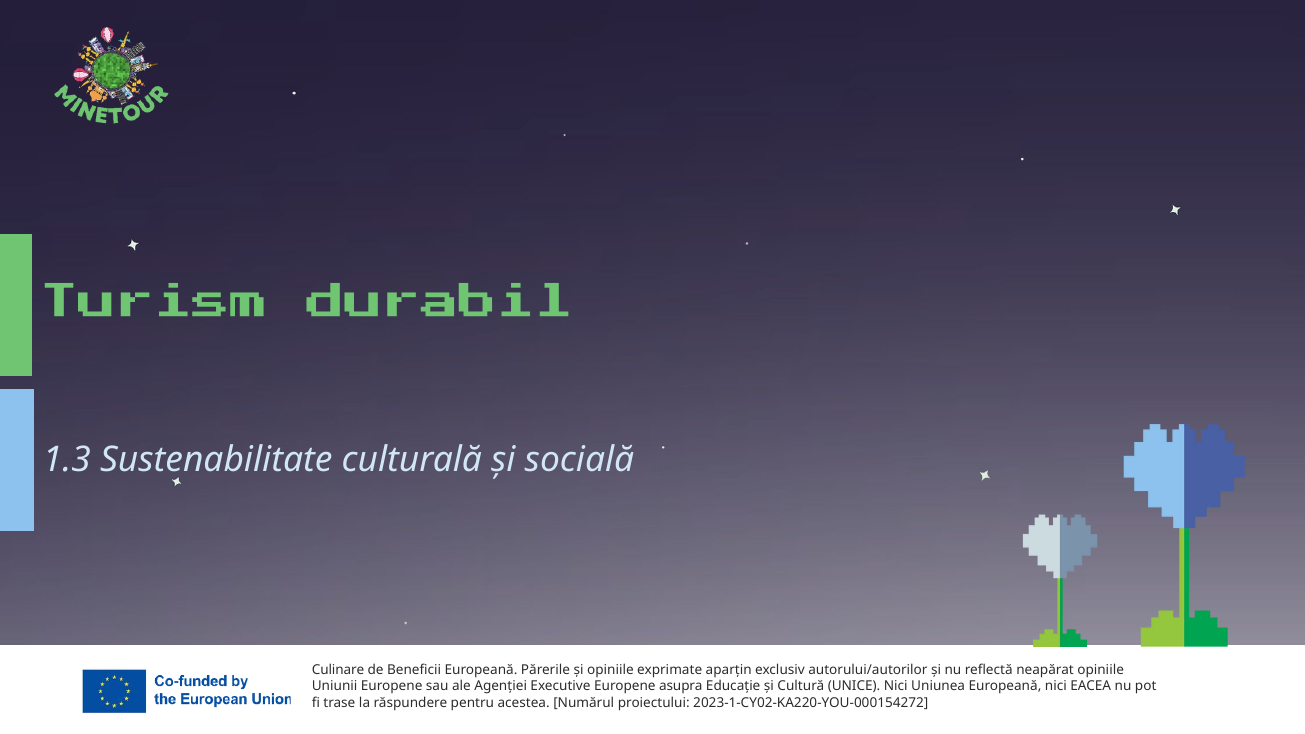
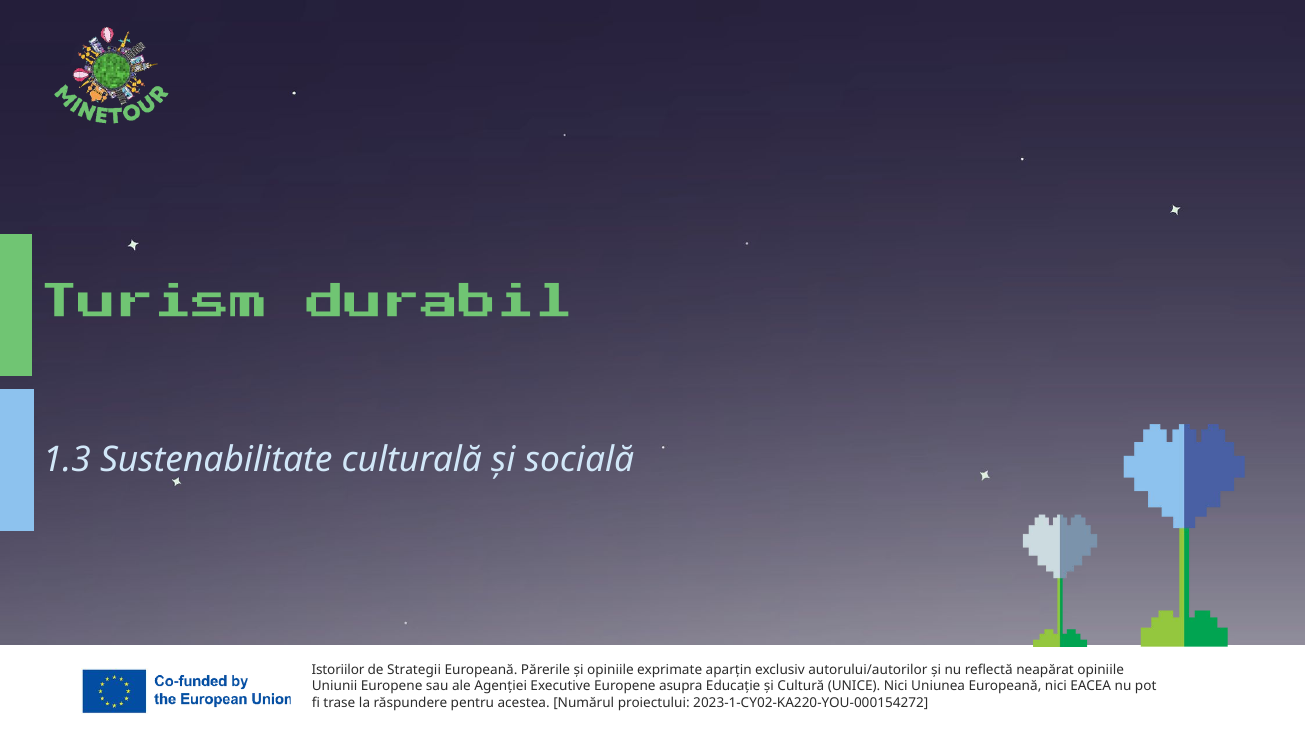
Culinare: Culinare -> Istoriilor
Beneficii: Beneficii -> Strategii
